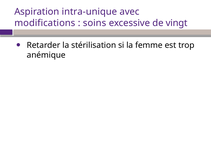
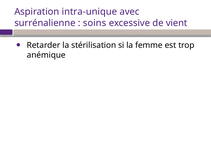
modifications: modifications -> surrénalienne
vingt: vingt -> vient
